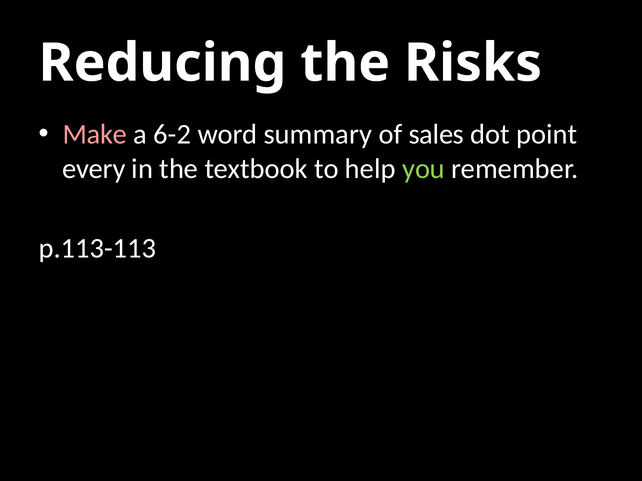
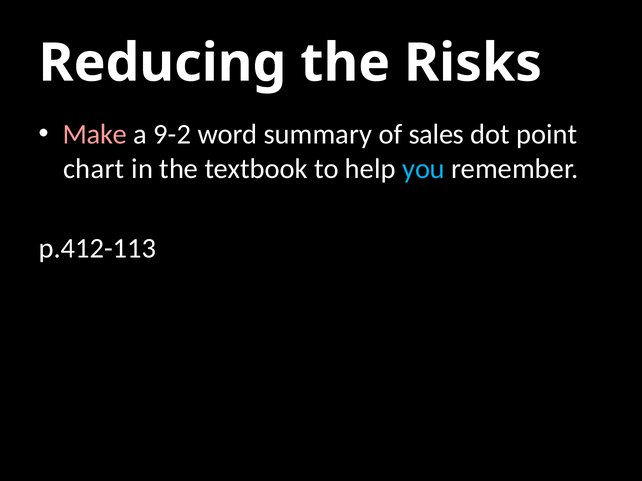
6-2: 6-2 -> 9-2
every: every -> chart
you colour: light green -> light blue
p.113-113: p.113-113 -> p.412-113
